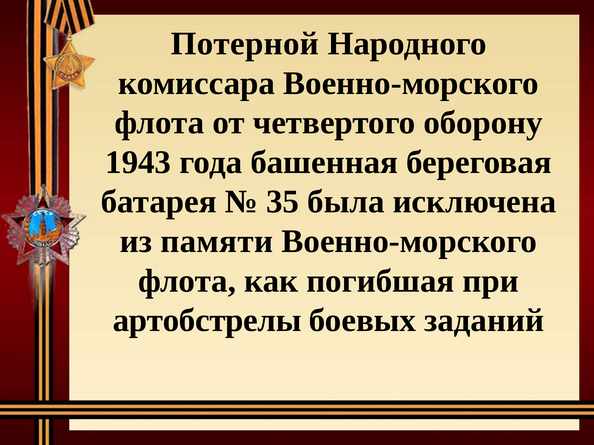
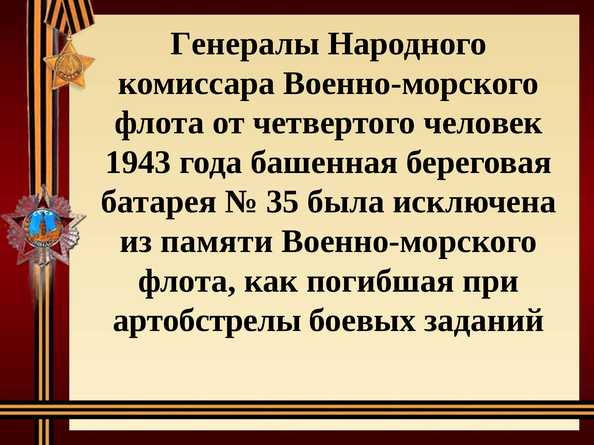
Потерной: Потерной -> Генералы
оборону: оборону -> человек
